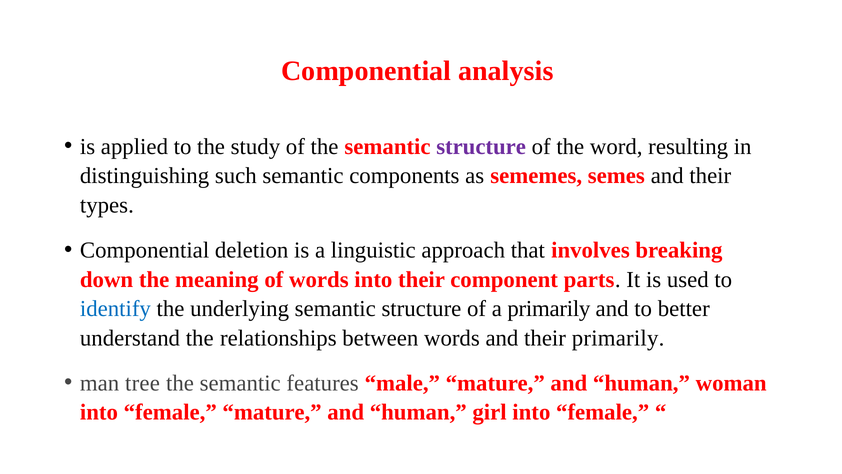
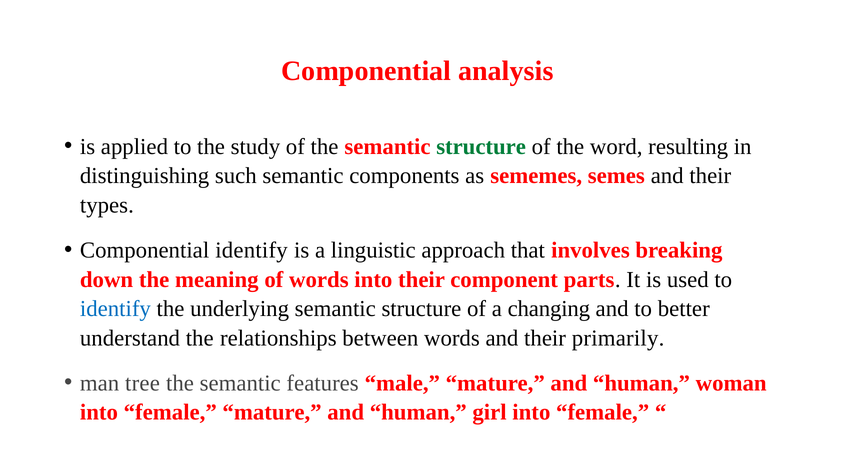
structure at (481, 146) colour: purple -> green
Componential deletion: deletion -> identify
a primarily: primarily -> changing
